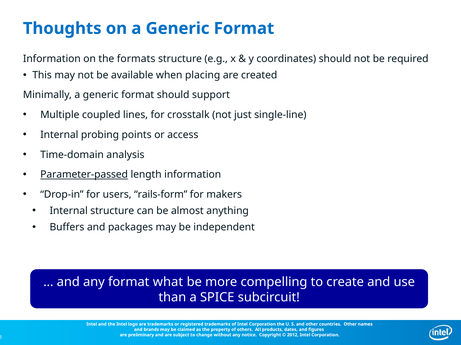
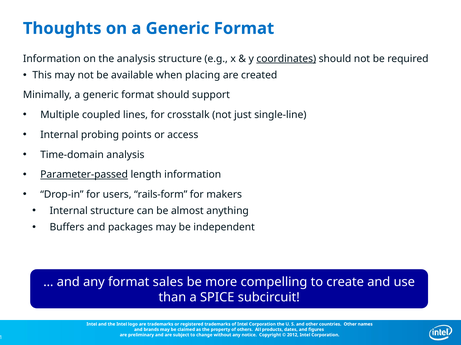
the formats: formats -> analysis
coordinates underline: none -> present
what: what -> sales
